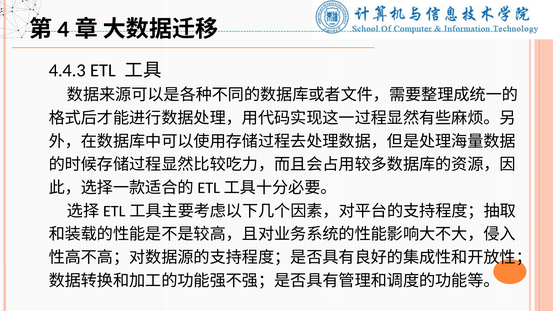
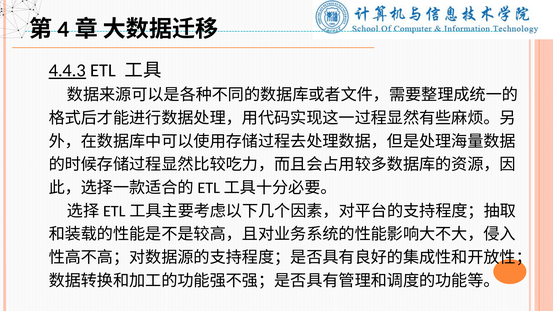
4.4.3 underline: none -> present
